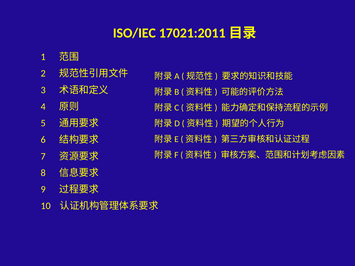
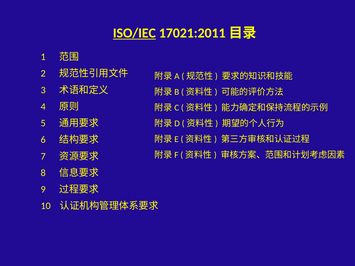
ISO/IEC underline: none -> present
